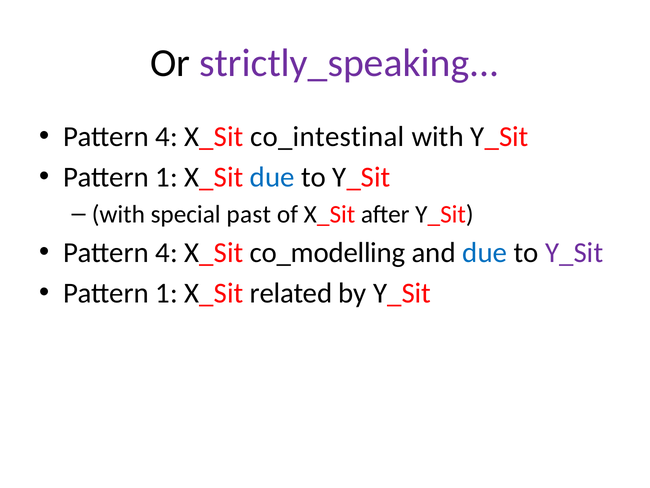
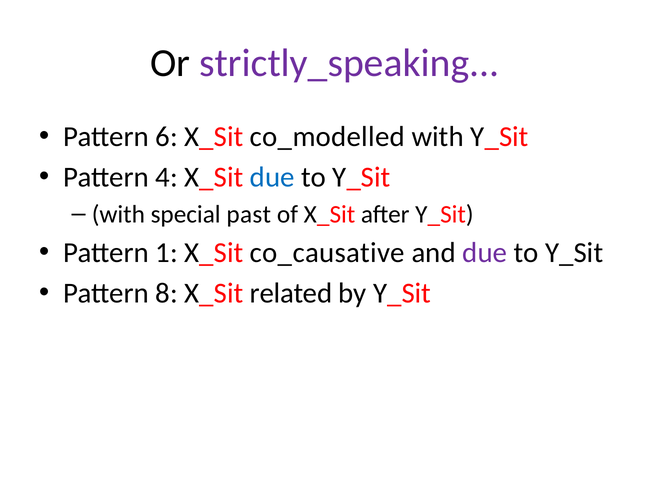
4 at (167, 136): 4 -> 6
co_intestinal: co_intestinal -> co_modelled
1 at (167, 177): 1 -> 4
4 at (167, 253): 4 -> 1
co_modelling: co_modelling -> co_causative
due at (485, 253) colour: blue -> purple
Y_Sit at (574, 253) colour: purple -> black
1 at (167, 293): 1 -> 8
